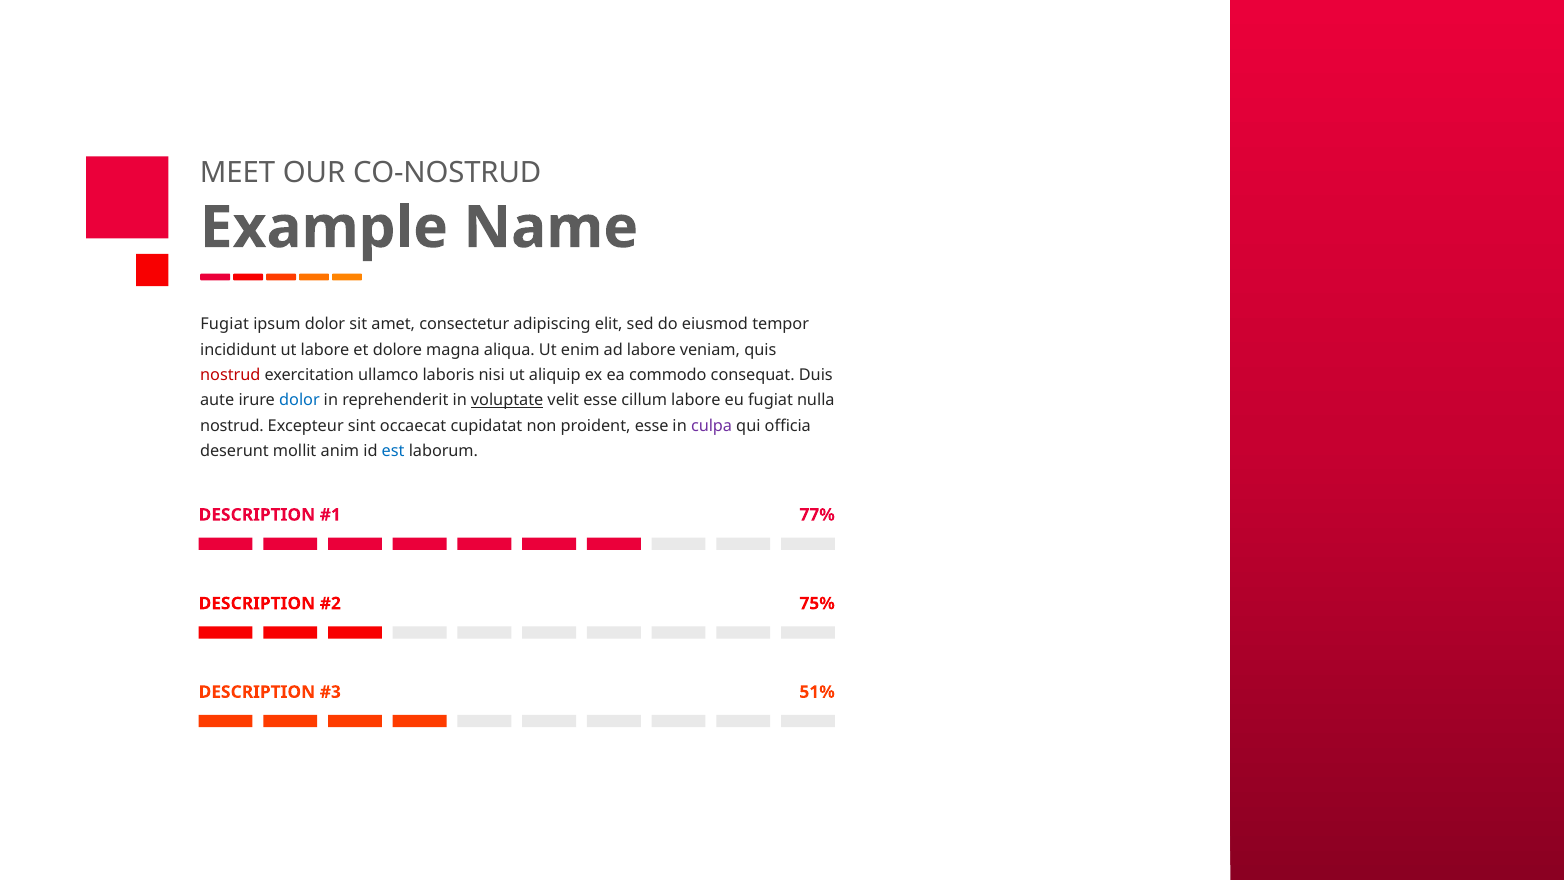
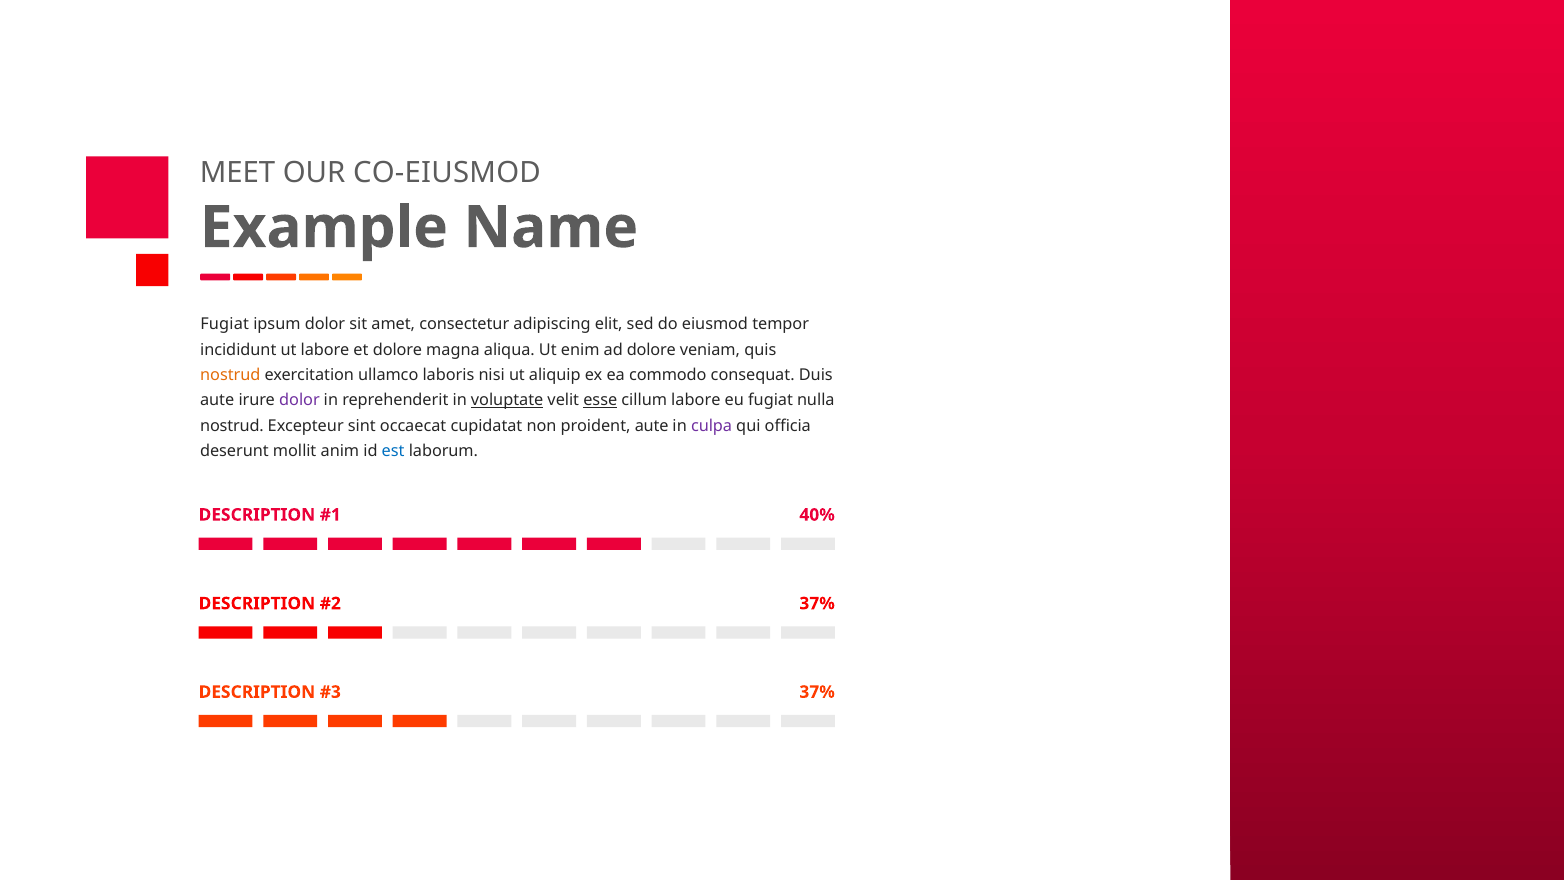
CO-NOSTRUD: CO-NOSTRUD -> CO-EIUSMOD
ad labore: labore -> dolore
nostrud at (230, 375) colour: red -> orange
dolor at (299, 400) colour: blue -> purple
esse at (600, 400) underline: none -> present
proident esse: esse -> aute
77%: 77% -> 40%
75% at (817, 603): 75% -> 37%
51% at (817, 692): 51% -> 37%
